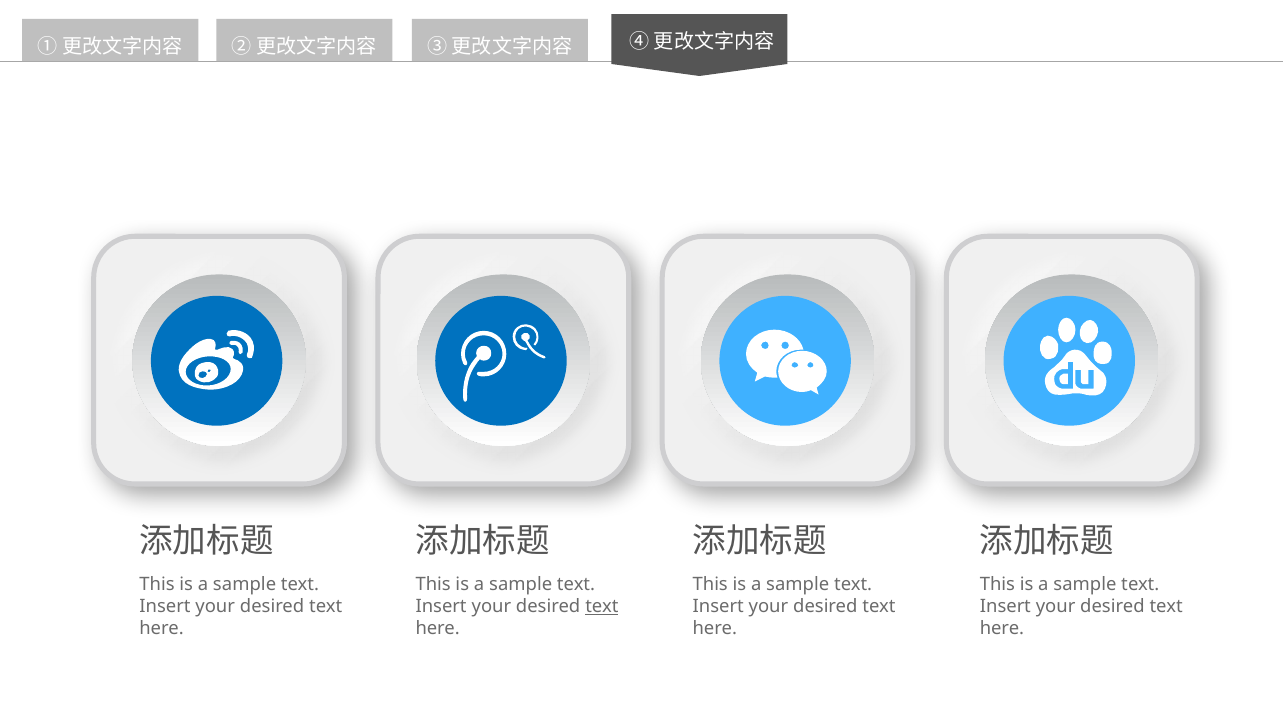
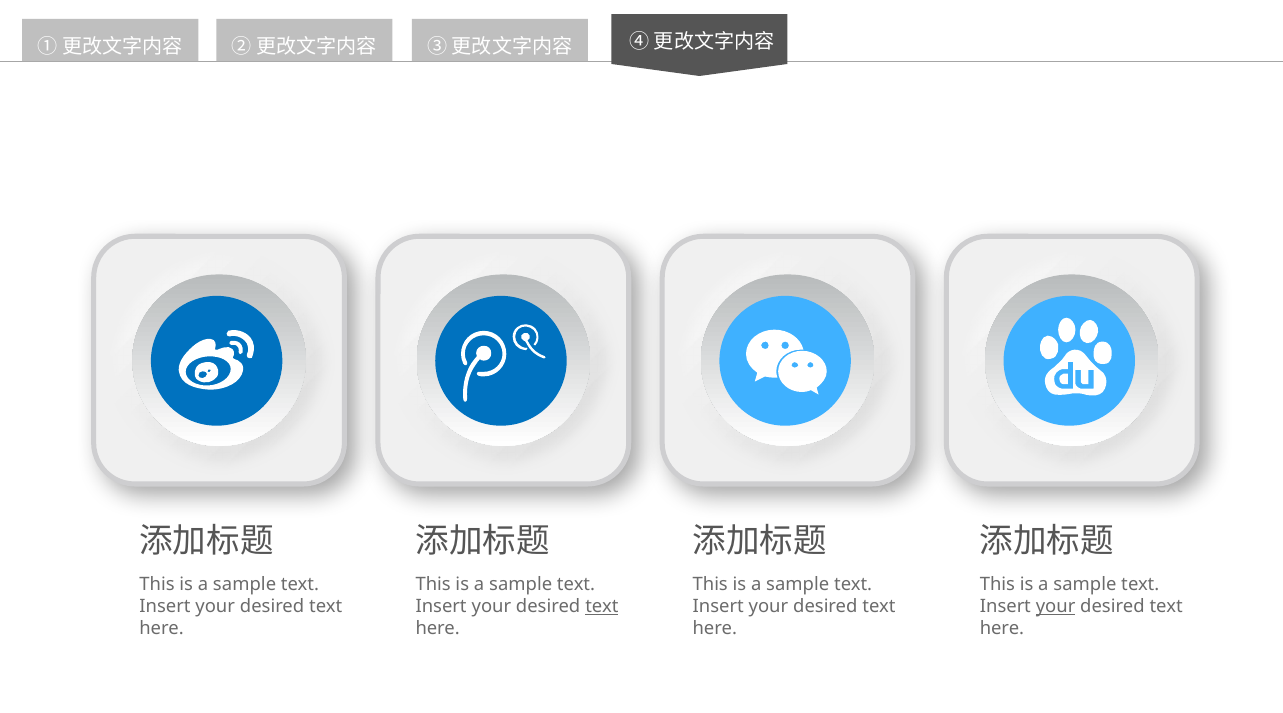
your at (1056, 606) underline: none -> present
